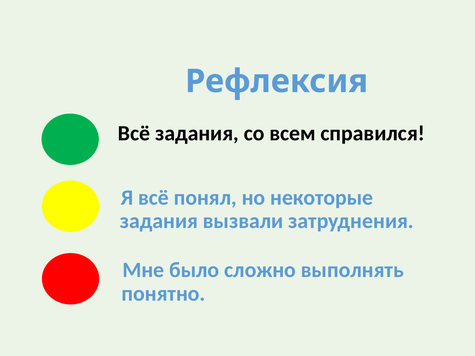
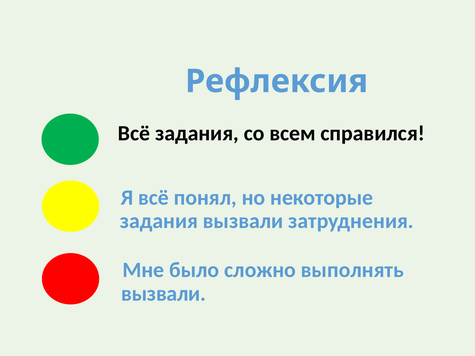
понятно at (163, 294): понятно -> вызвали
